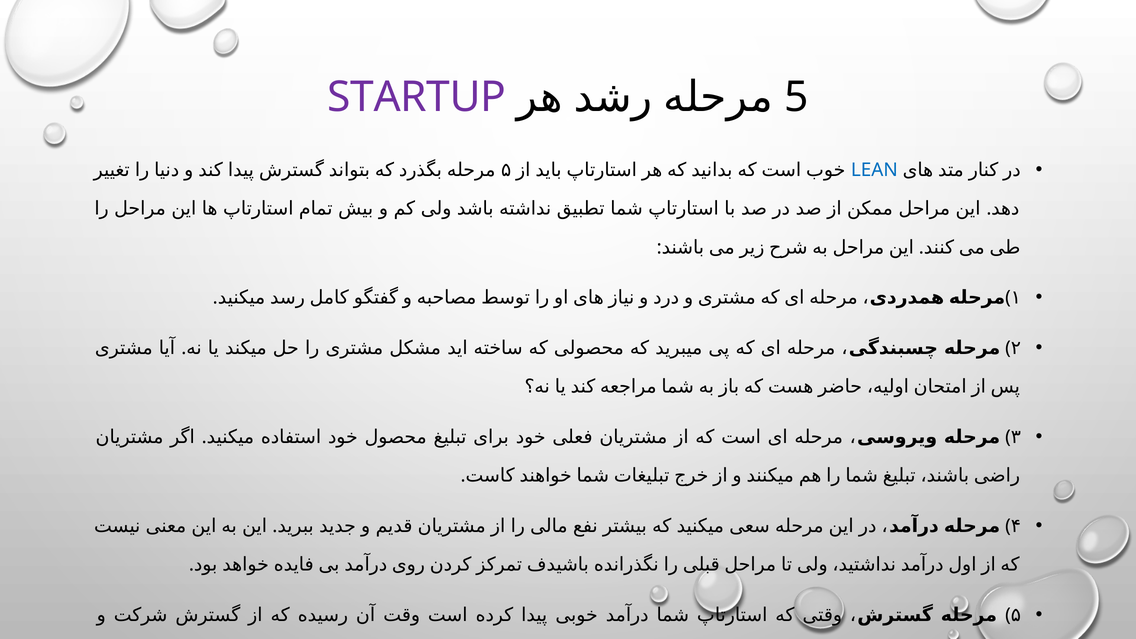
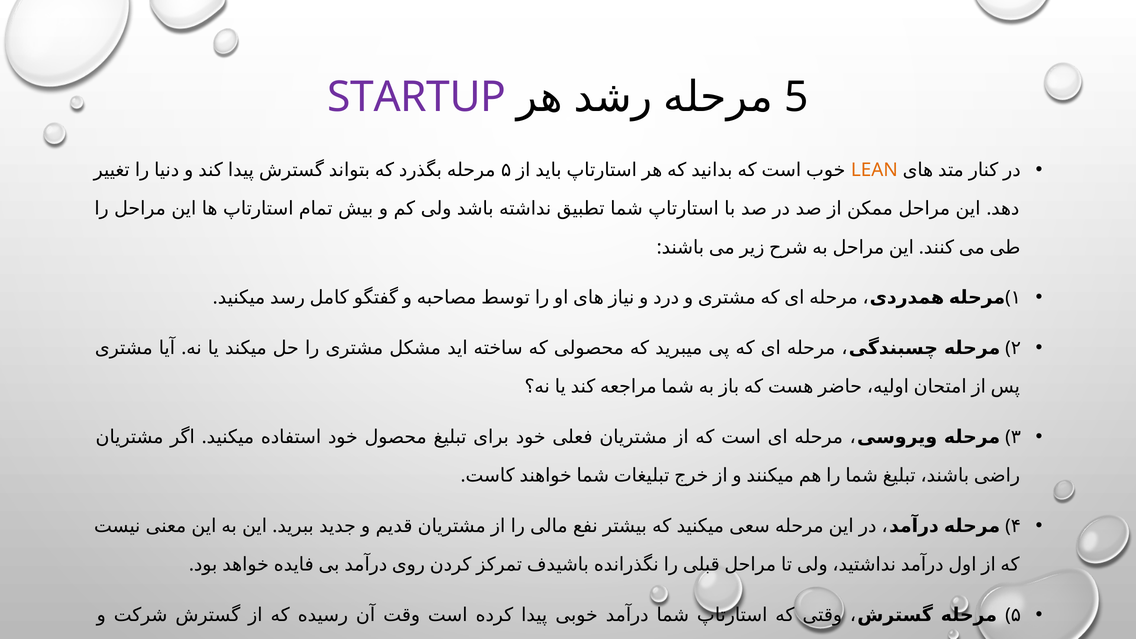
LEAN colour: blue -> orange
